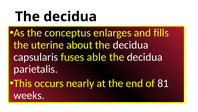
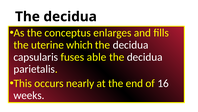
about: about -> which
81: 81 -> 16
